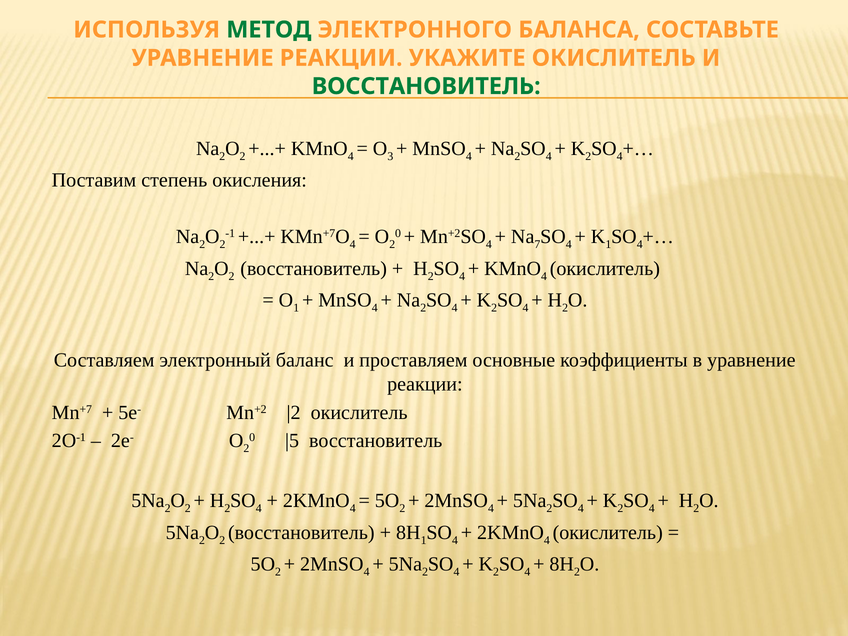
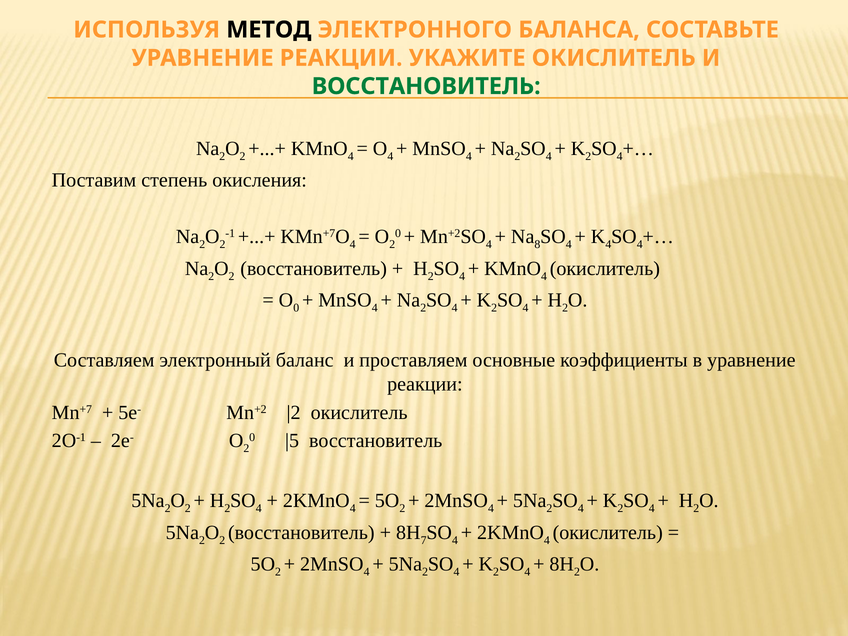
МЕТОД colour: green -> black
3 at (390, 156): 3 -> 4
7: 7 -> 8
1 at (608, 245): 1 -> 4
1 at (296, 308): 1 -> 0
1 at (424, 540): 1 -> 7
